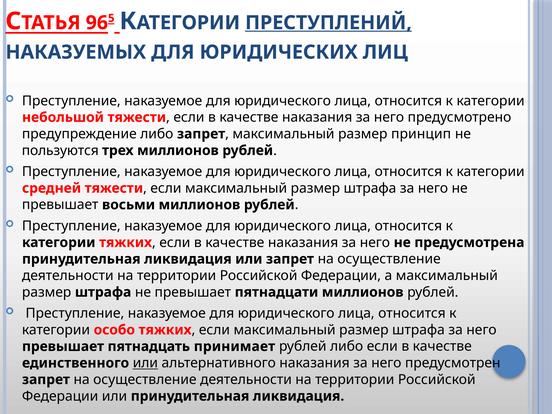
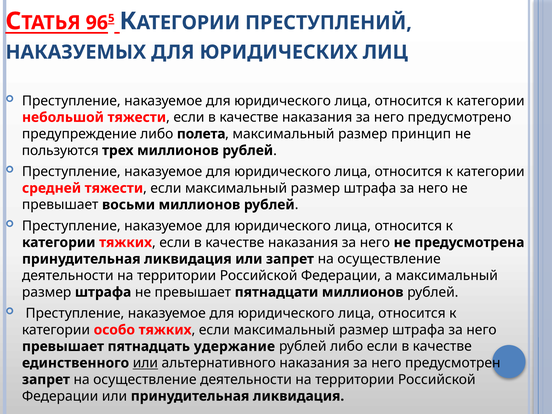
ПРЕСТУПЛЕНИЙ underline: present -> none
либо запрет: запрет -> полета
принимает: принимает -> удержание
